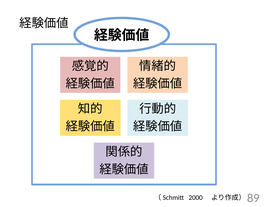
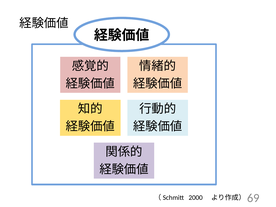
89: 89 -> 69
